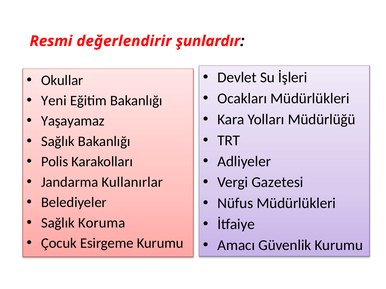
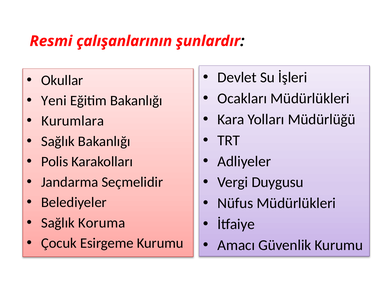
değerlendirir: değerlendirir -> çalışanlarının
Yaşayamaz: Yaşayamaz -> Kurumlara
Gazetesi: Gazetesi -> Duygusu
Kullanırlar: Kullanırlar -> Seçmelidir
